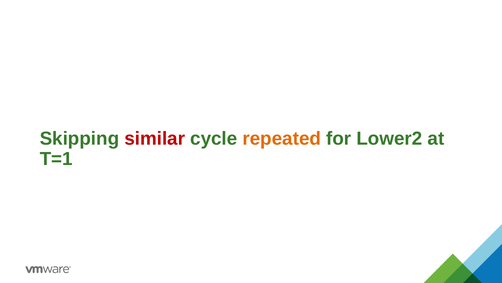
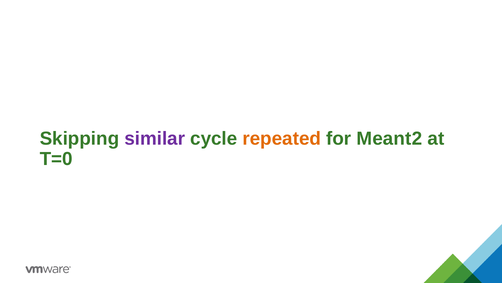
similar colour: red -> purple
Lower2: Lower2 -> Meant2
T=1: T=1 -> T=0
